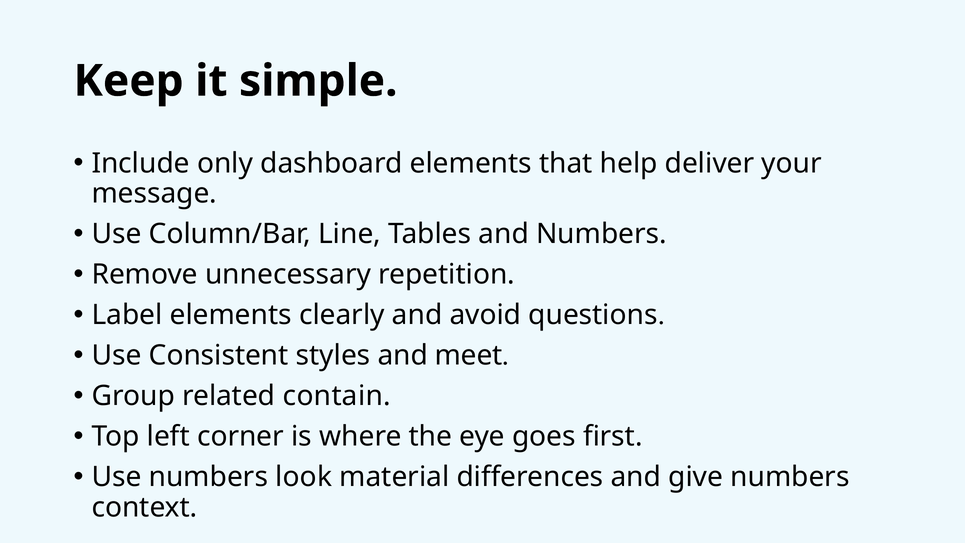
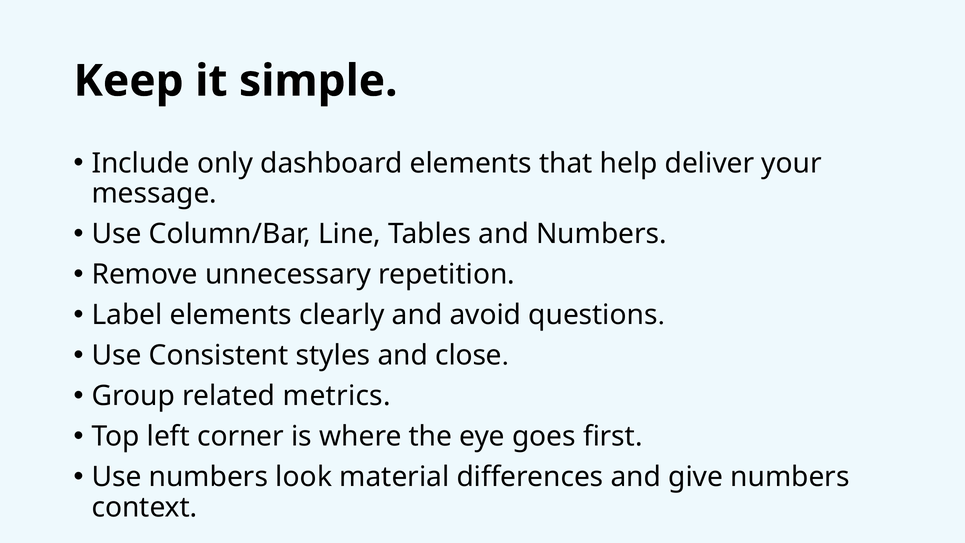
meet: meet -> close
contain: contain -> metrics
